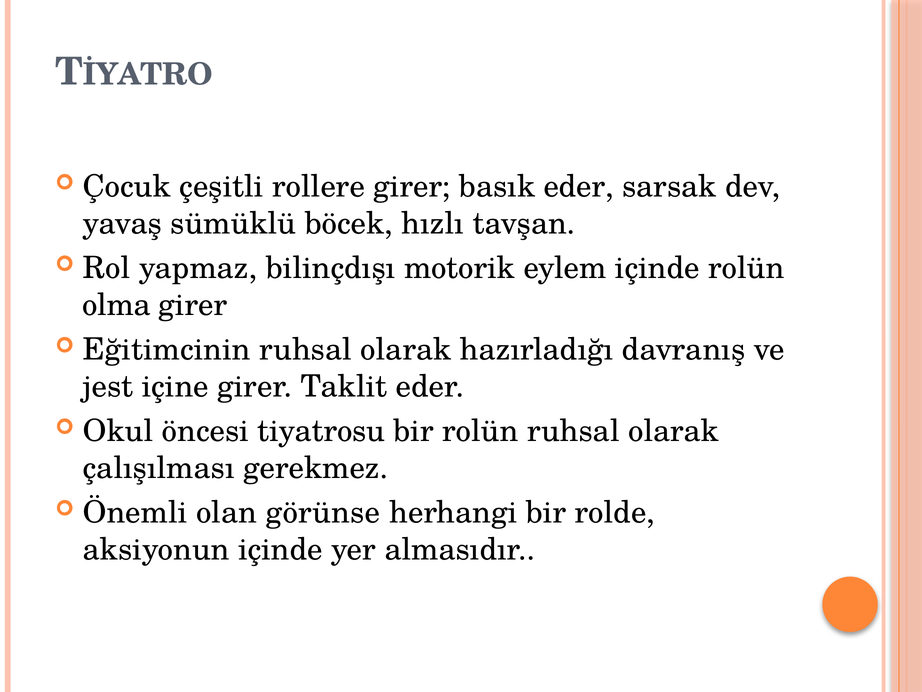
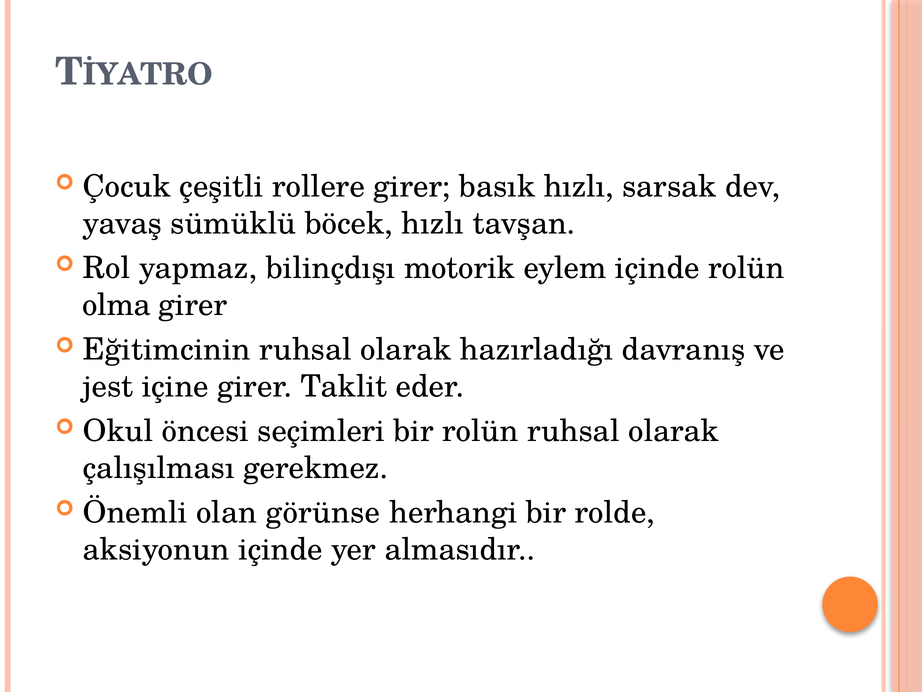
basık eder: eder -> hızlı
tiyatrosu: tiyatrosu -> seçimleri
